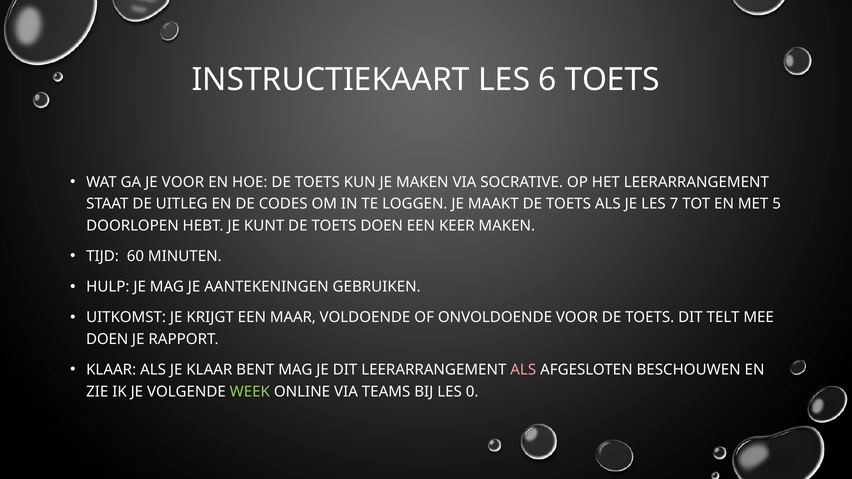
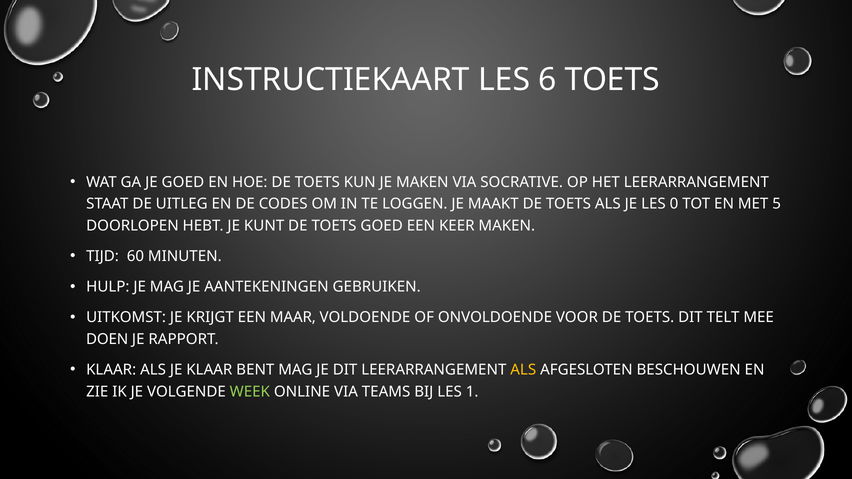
JE VOOR: VOOR -> GOED
7: 7 -> 0
TOETS DOEN: DOEN -> GOED
ALS at (523, 370) colour: pink -> yellow
0: 0 -> 1
